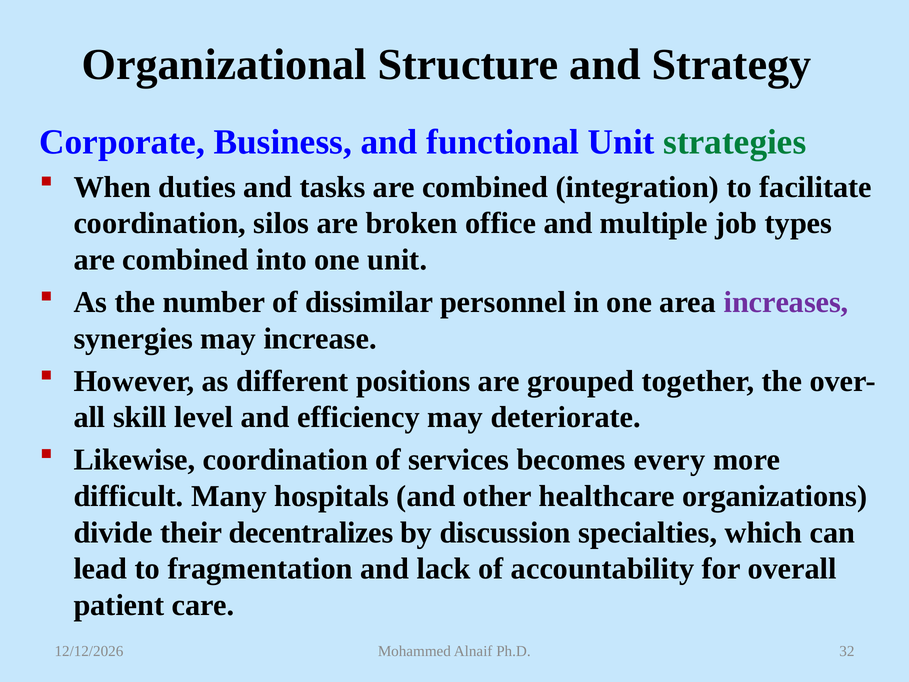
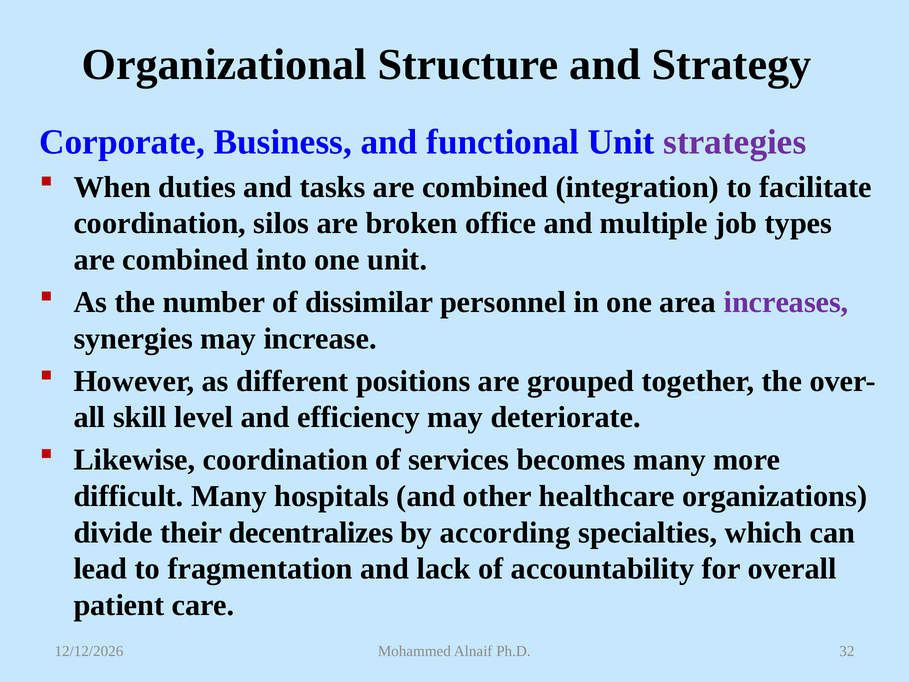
strategies colour: green -> purple
becomes every: every -> many
discussion: discussion -> according
